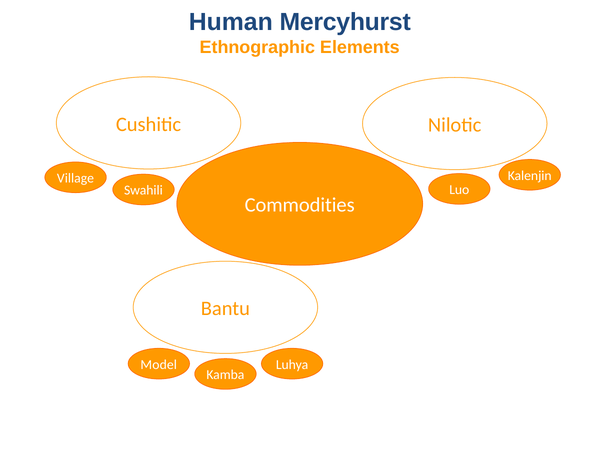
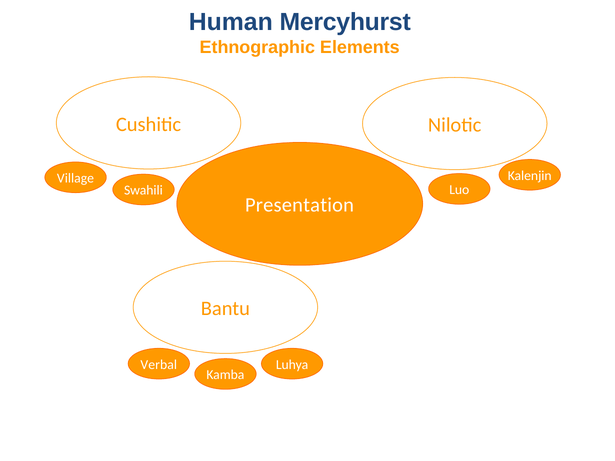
Commodities: Commodities -> Presentation
Model: Model -> Verbal
